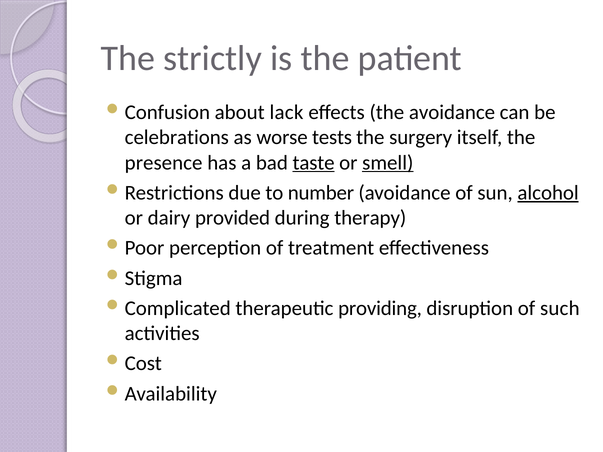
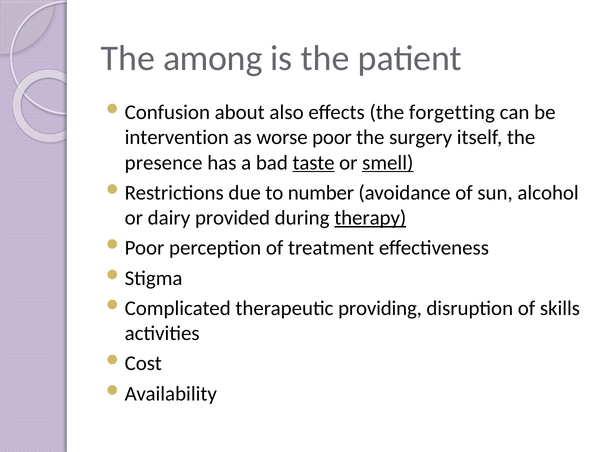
strictly: strictly -> among
lack: lack -> also
the avoidance: avoidance -> forgetting
celebrations: celebrations -> intervention
tests: tests -> poor
alcohol underline: present -> none
therapy underline: none -> present
such: such -> skills
